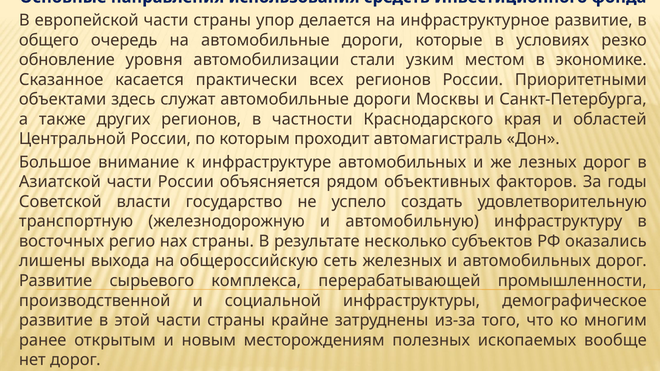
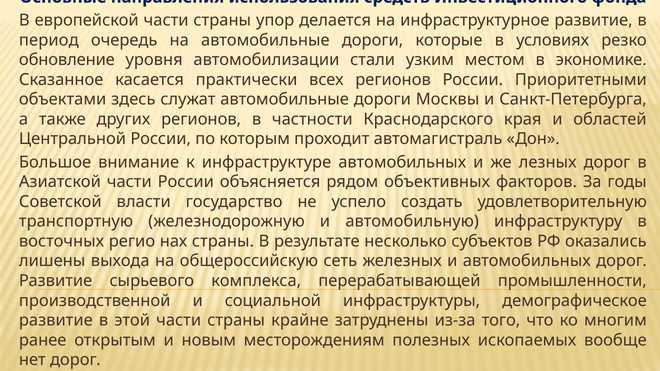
общего: общего -> период
